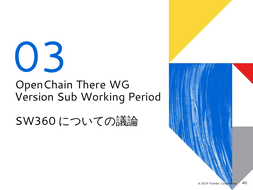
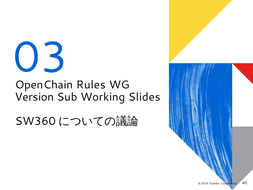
There: There -> Rules
Period: Period -> Slides
